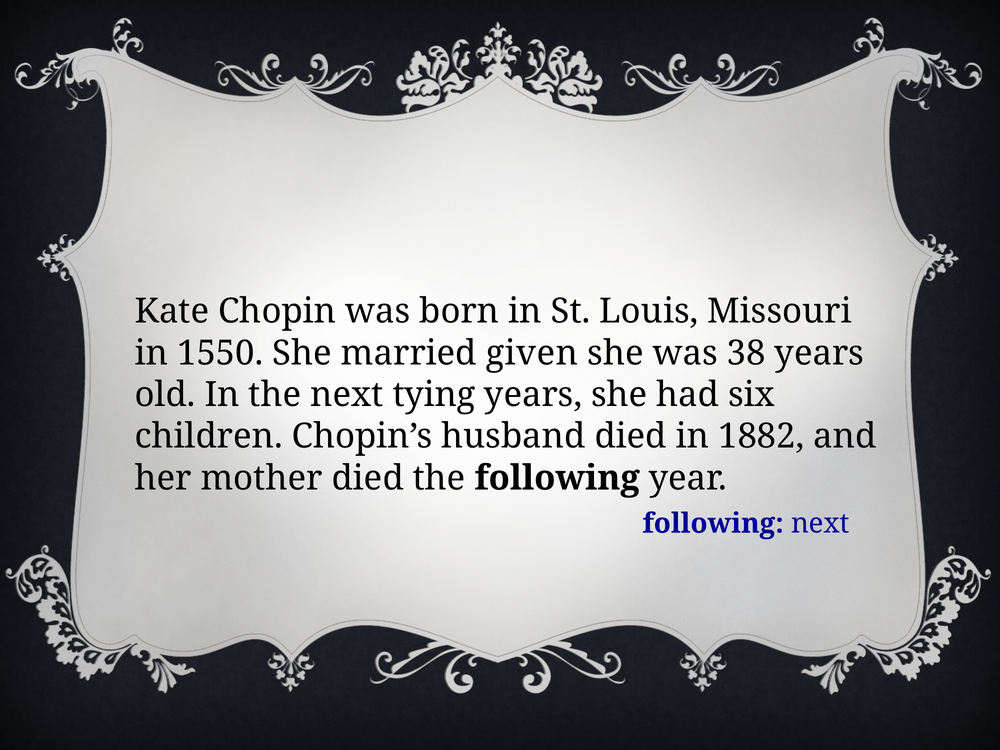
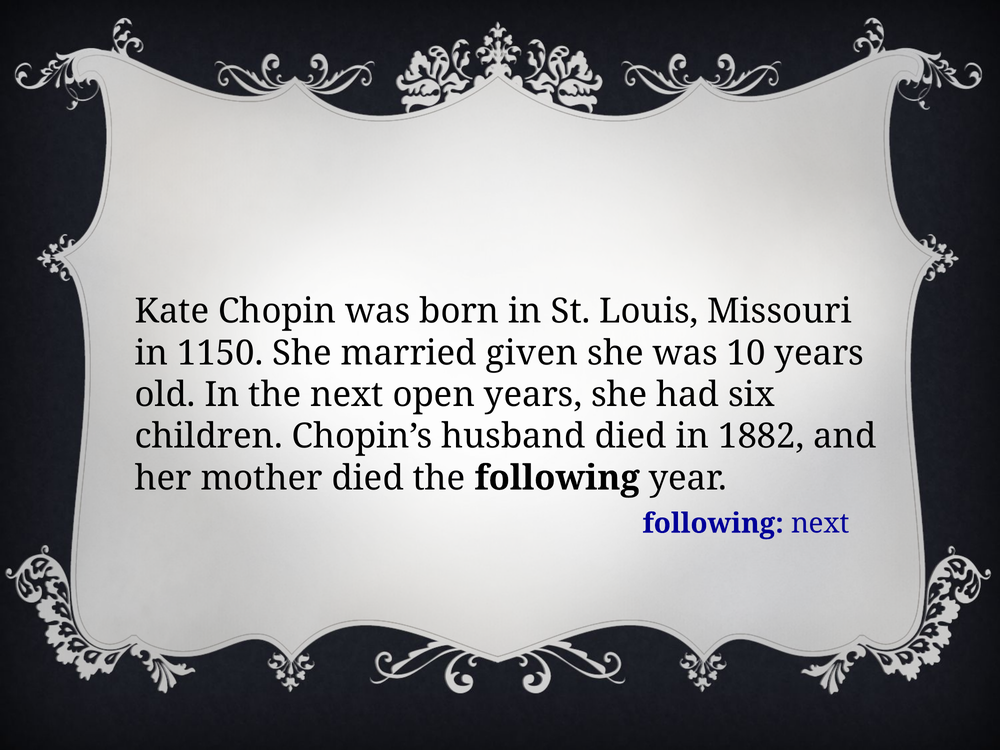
1550: 1550 -> 1150
38: 38 -> 10
tying: tying -> open
